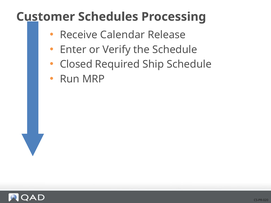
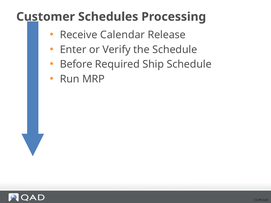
Closed: Closed -> Before
